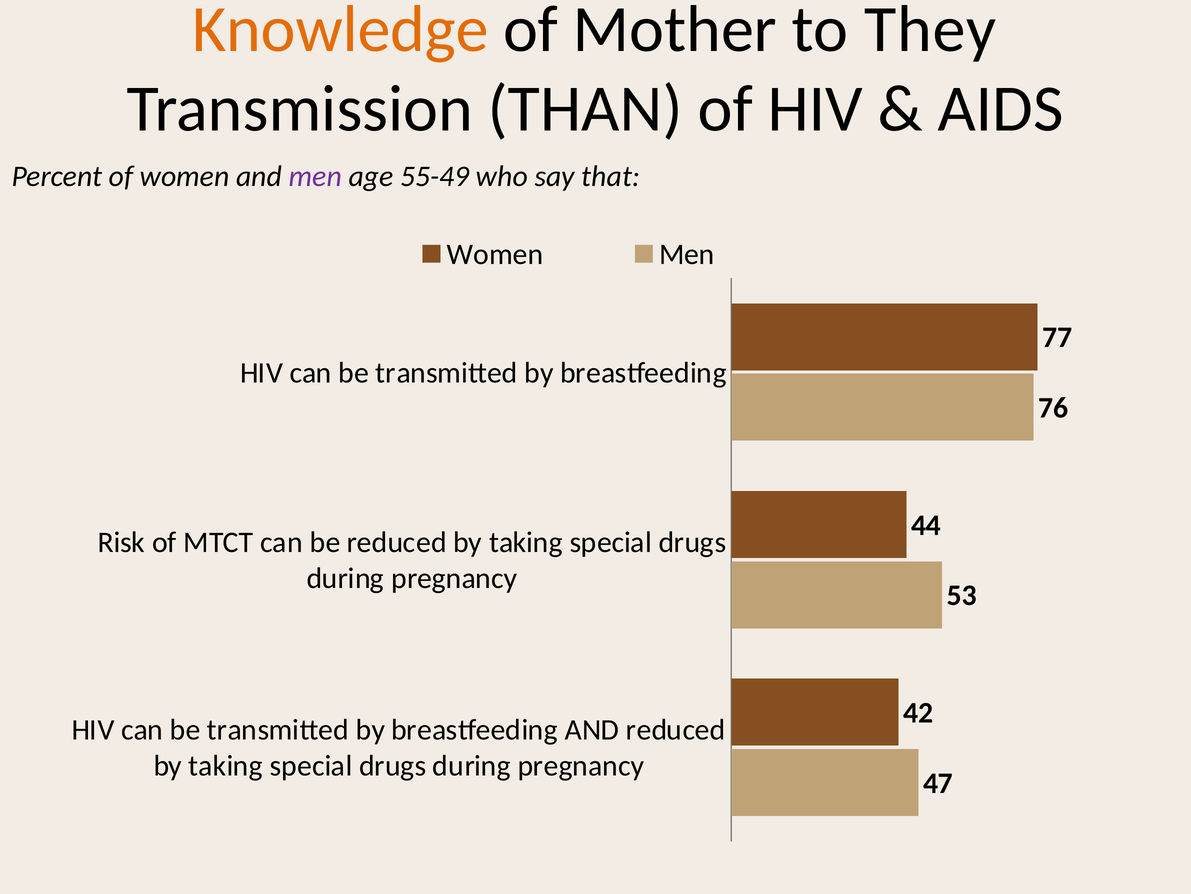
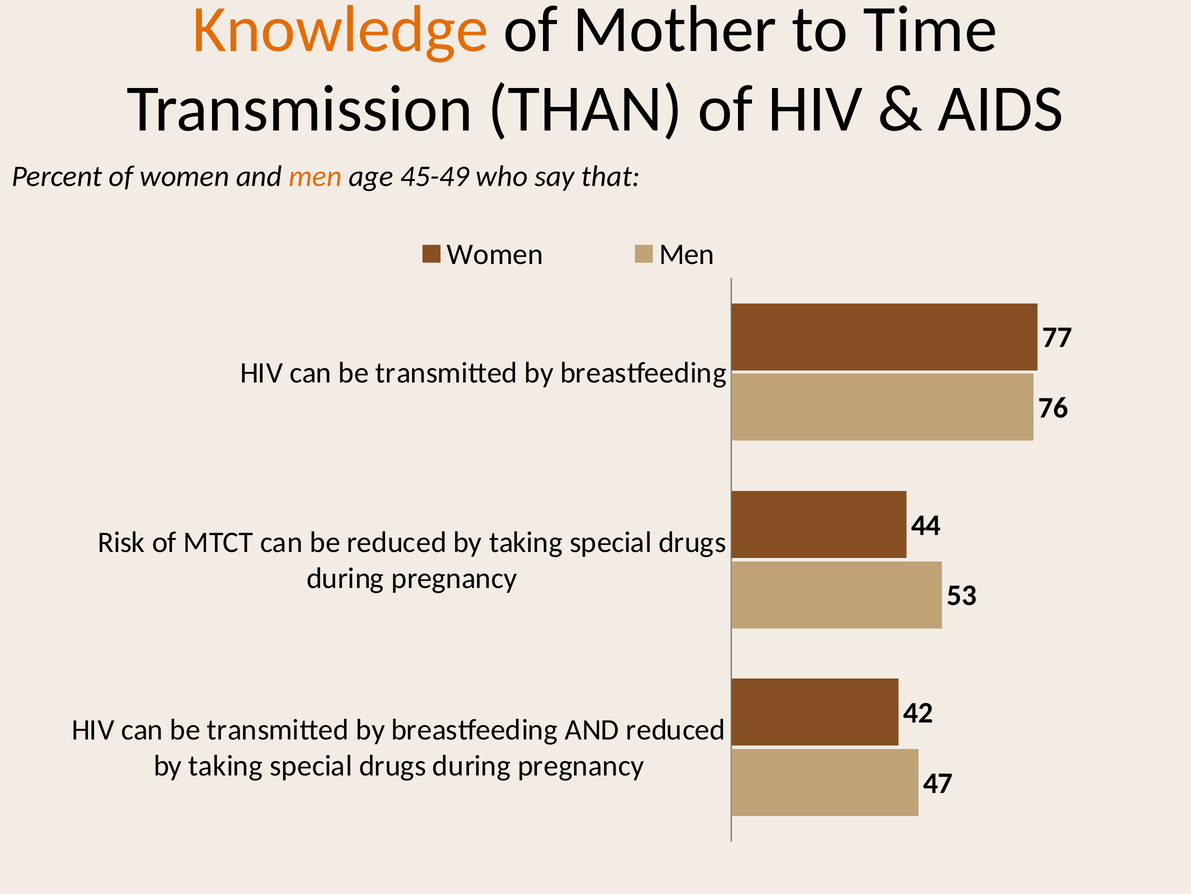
They: They -> Time
men at (315, 176) colour: purple -> orange
55-49: 55-49 -> 45-49
